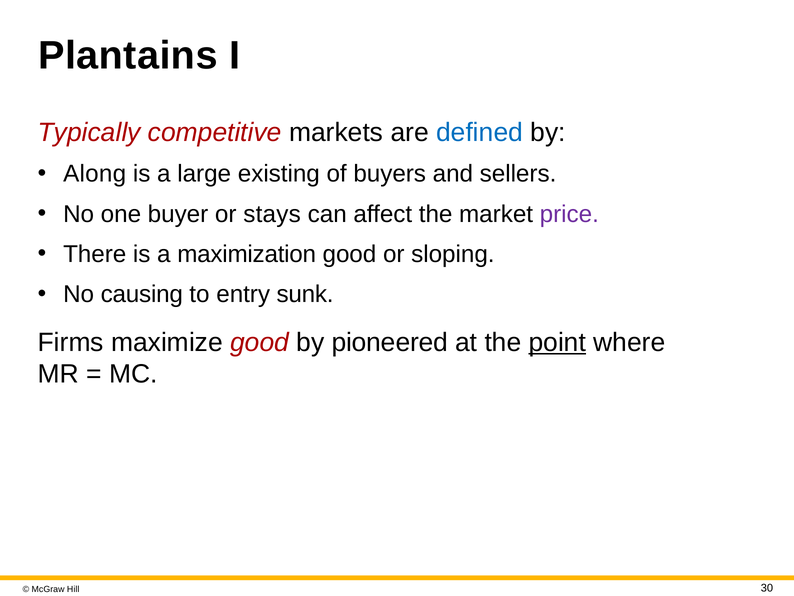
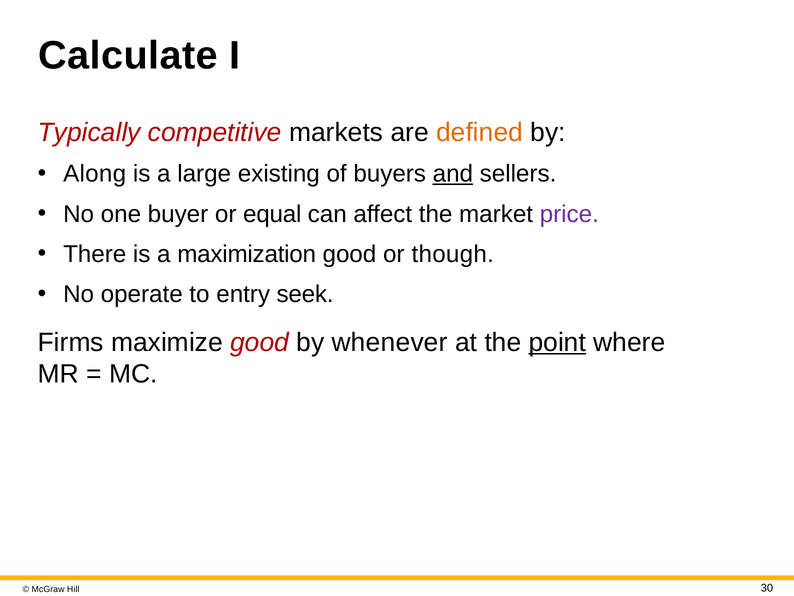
Plantains: Plantains -> Calculate
defined colour: blue -> orange
and underline: none -> present
stays: stays -> equal
sloping: sloping -> though
causing: causing -> operate
sunk: sunk -> seek
pioneered: pioneered -> whenever
